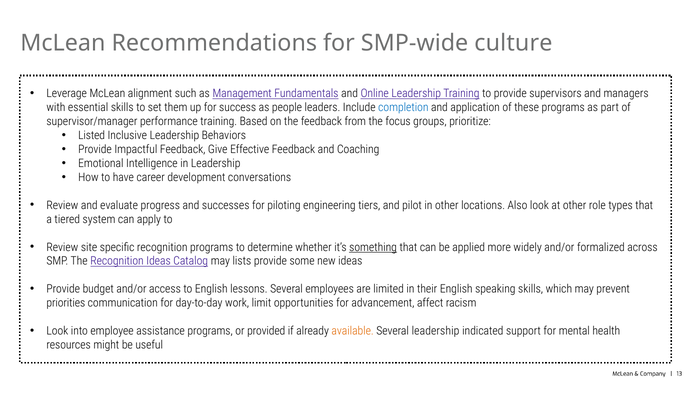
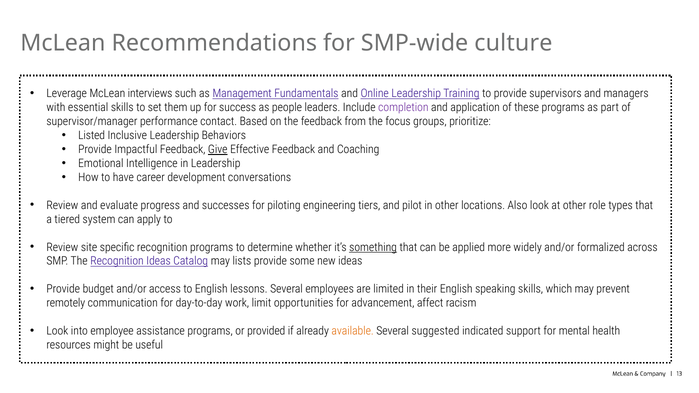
alignment: alignment -> interviews
completion colour: blue -> purple
performance training: training -> contact
Give underline: none -> present
priorities: priorities -> remotely
Several leadership: leadership -> suggested
